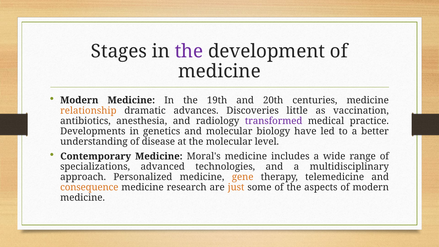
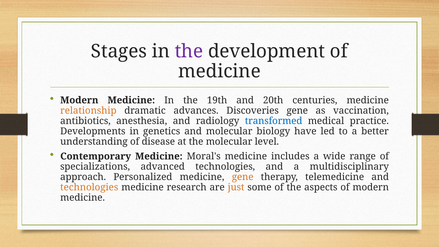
Discoveries little: little -> gene
transformed colour: purple -> blue
consequence at (89, 187): consequence -> technologies
